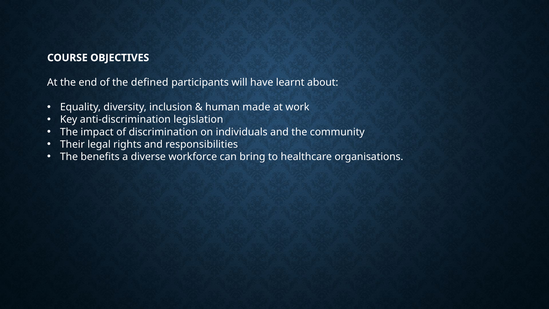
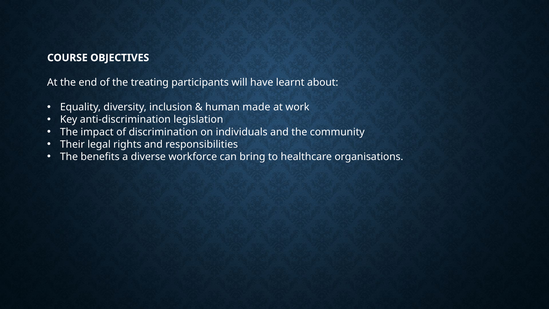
defined: defined -> treating
